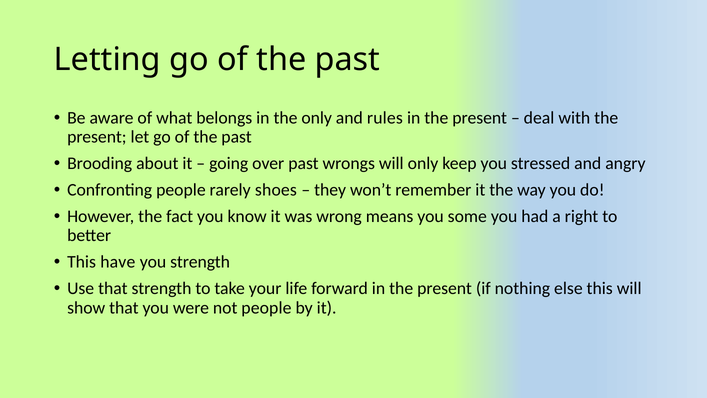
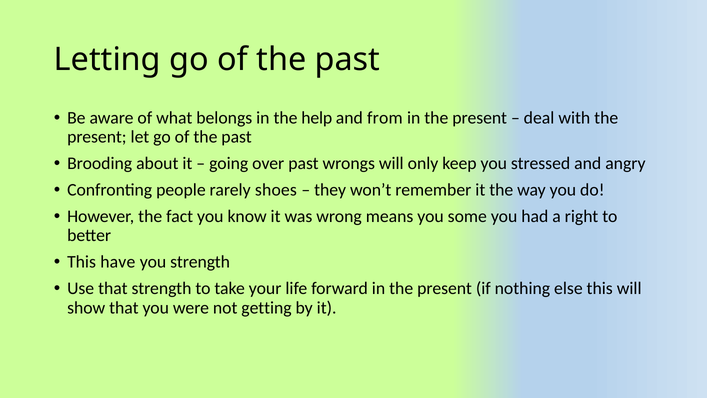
the only: only -> help
rules: rules -> from
not people: people -> getting
